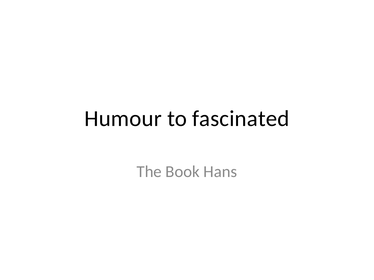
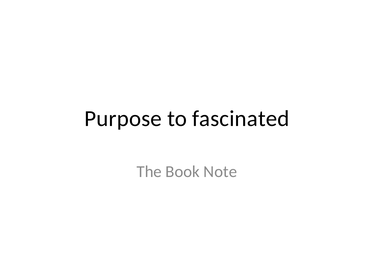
Humour: Humour -> Purpose
Hans: Hans -> Note
